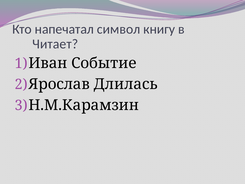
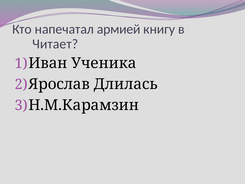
символ: символ -> армией
Событие: Событие -> Ученика
